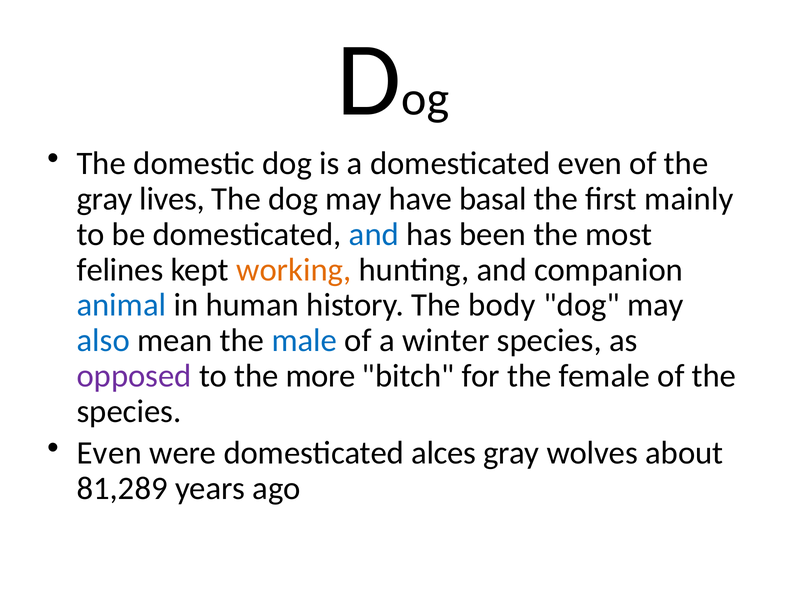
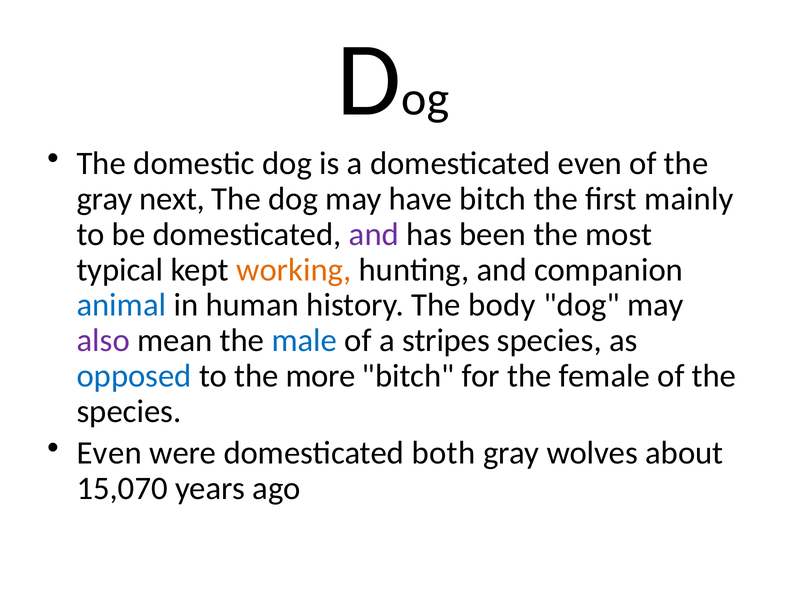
lives: lives -> next
have basal: basal -> bitch
and at (374, 234) colour: blue -> purple
felines: felines -> typical
also colour: blue -> purple
winter: winter -> stripes
opposed colour: purple -> blue
alces: alces -> both
81,289: 81,289 -> 15,070
